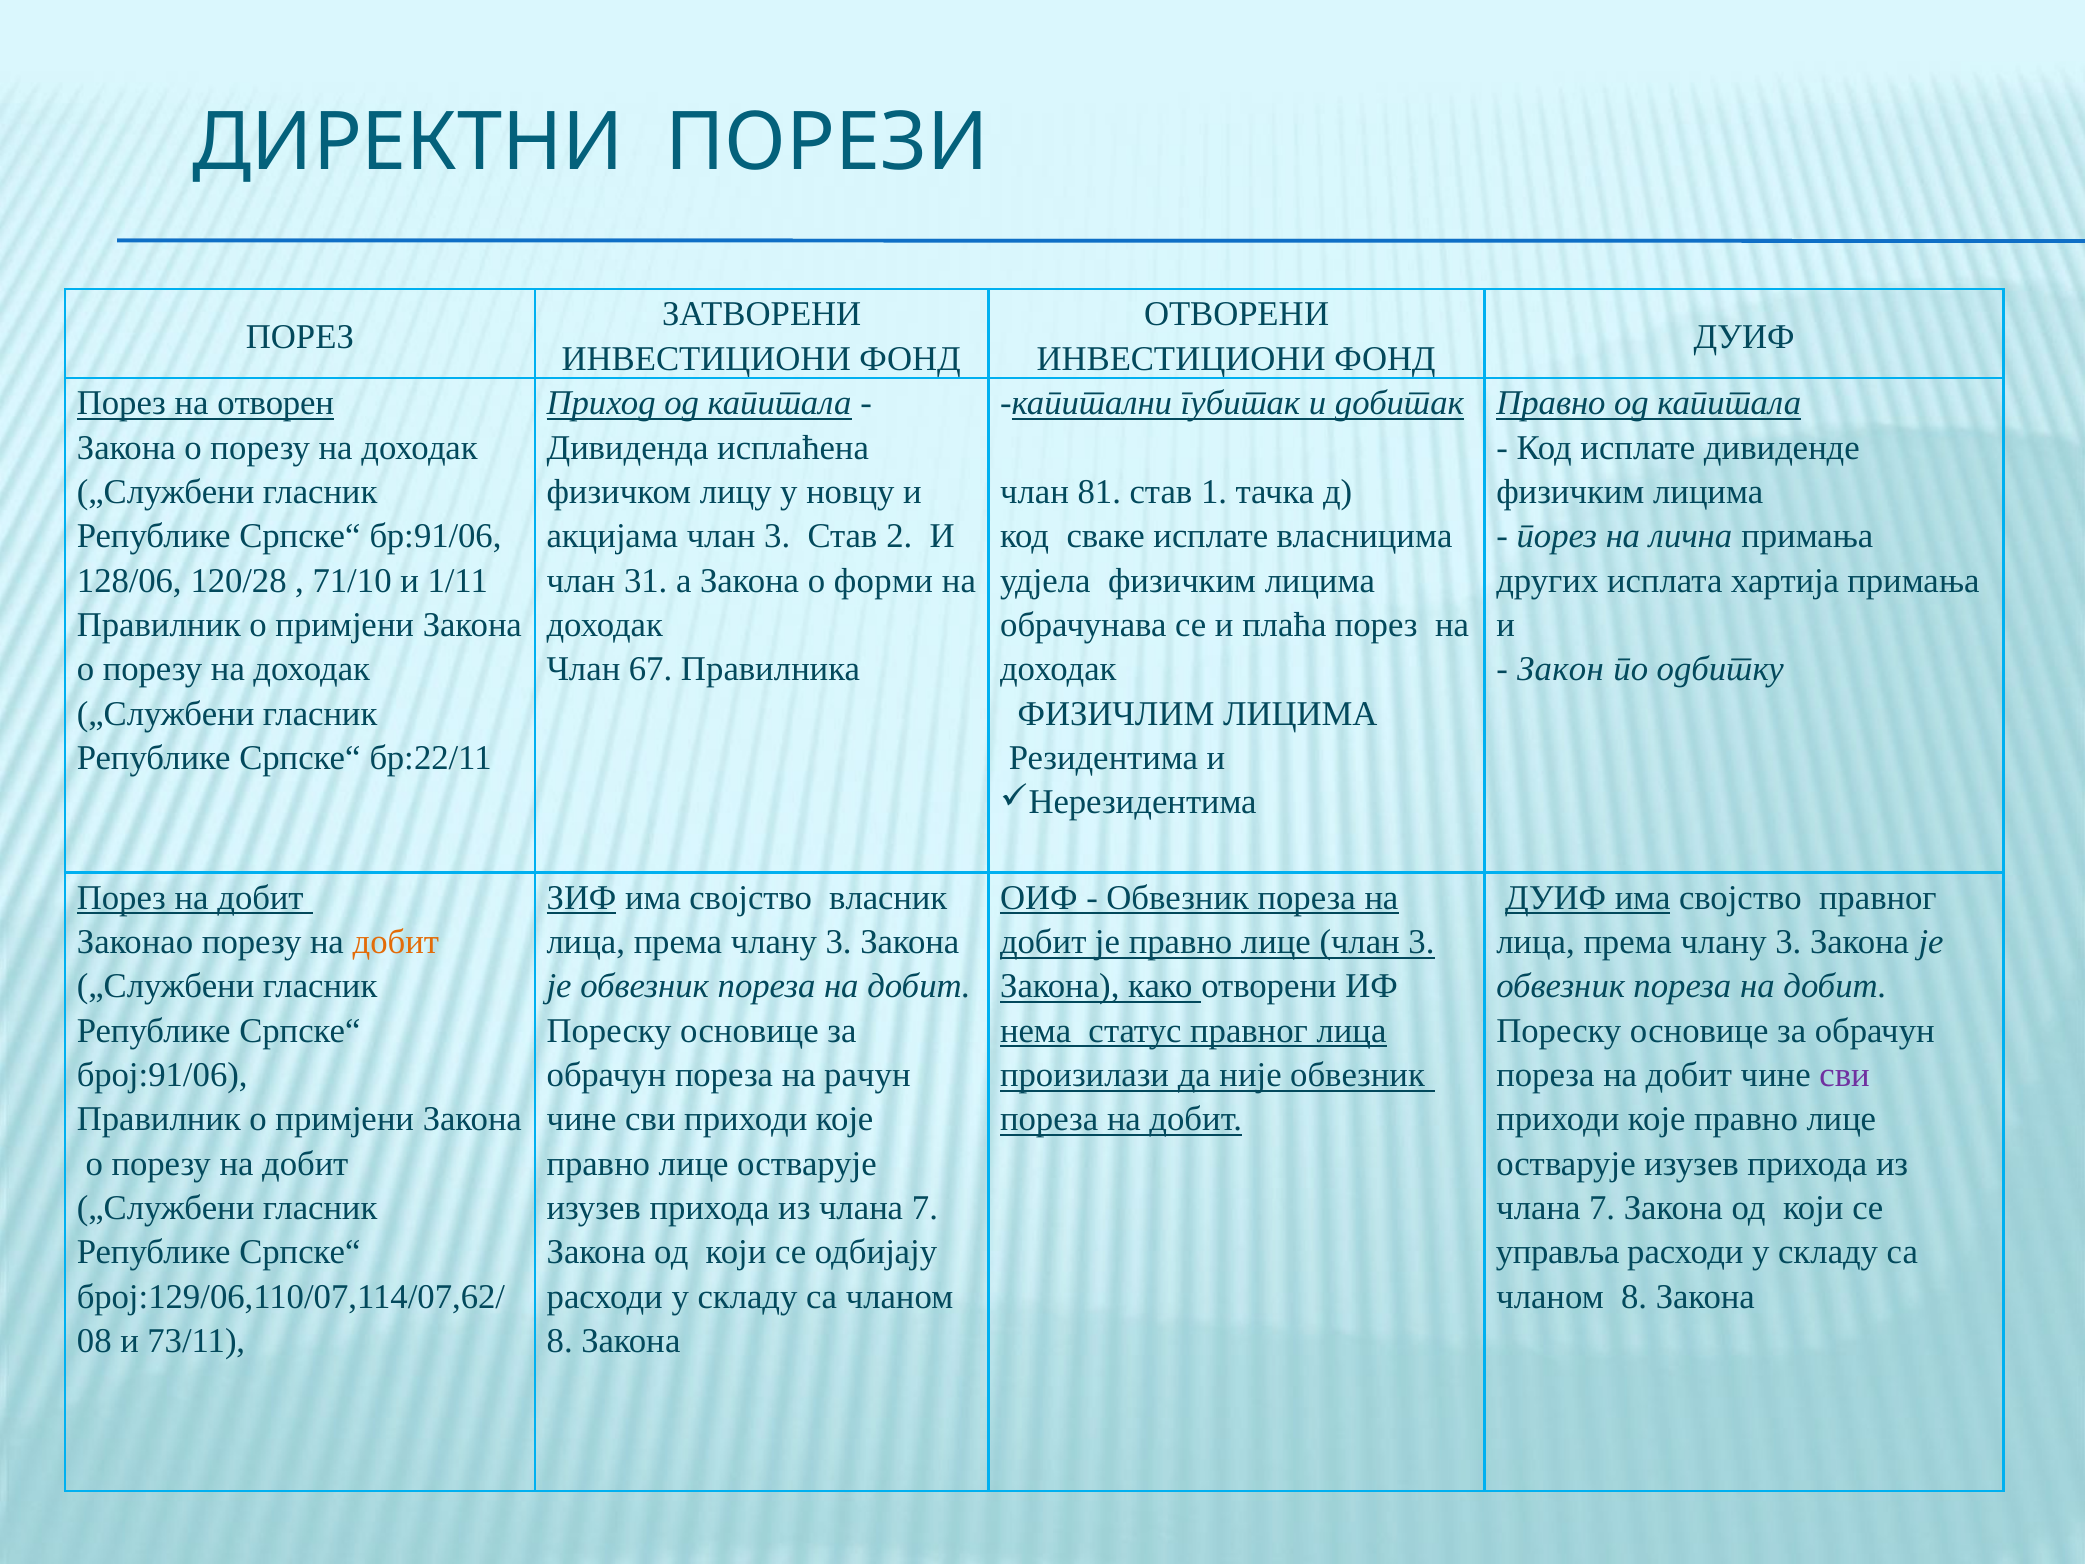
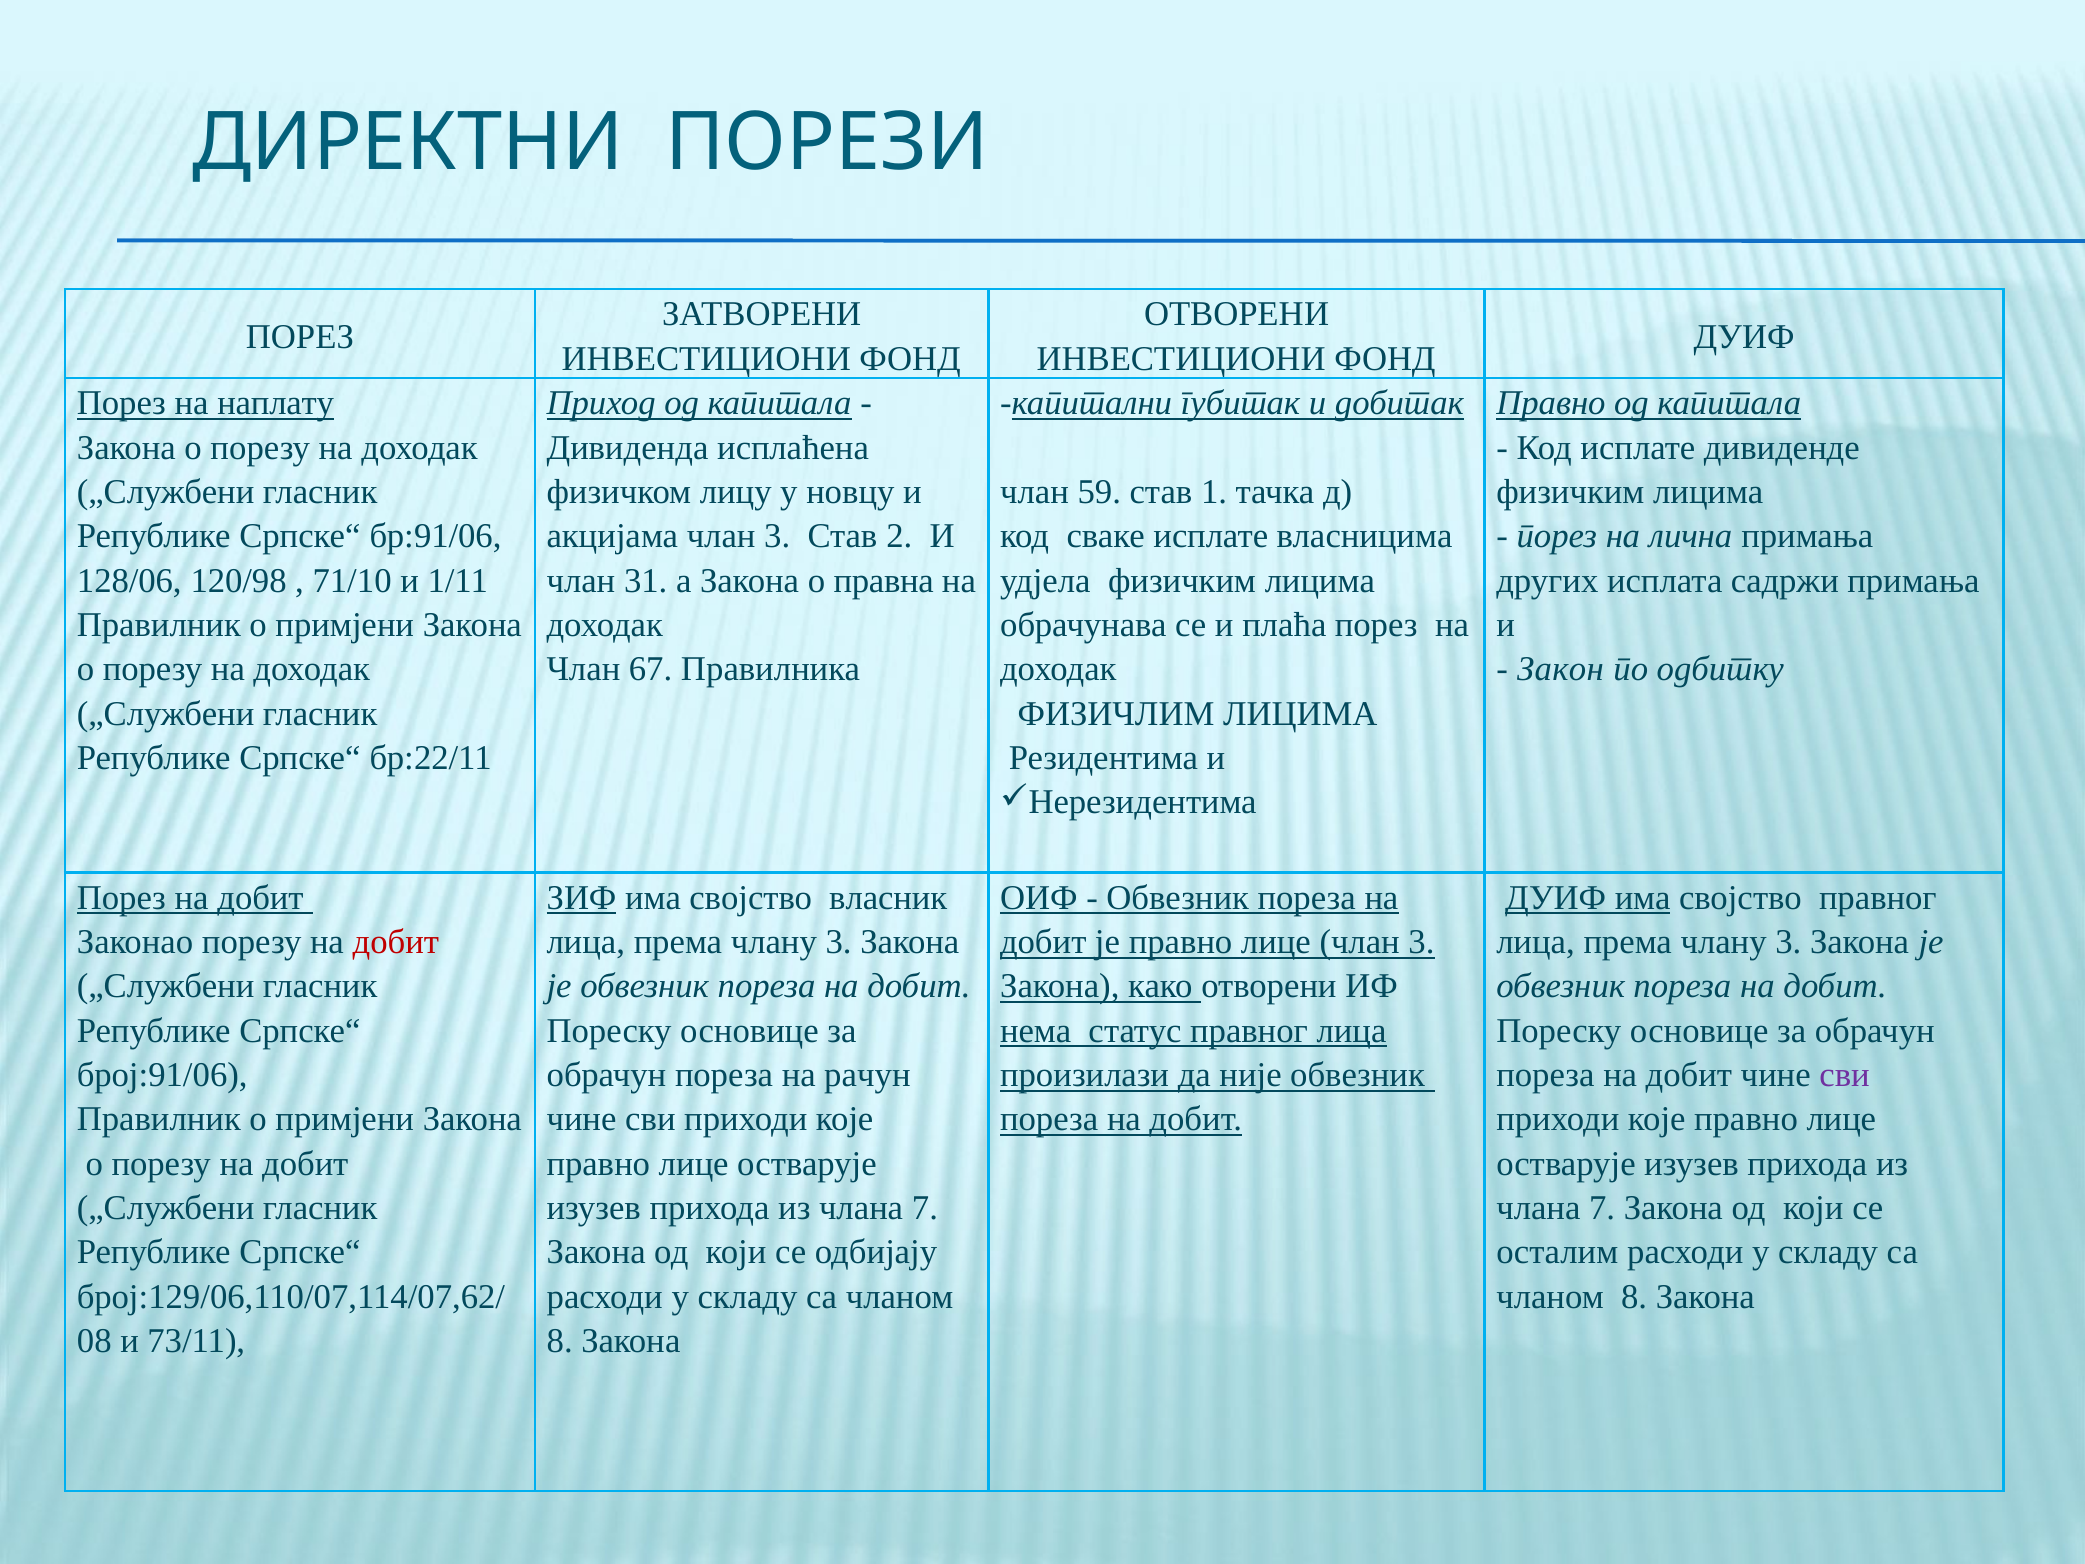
отворен: отворен -> наплату
81: 81 -> 59
120/28: 120/28 -> 120/98
форми: форми -> правна
хартија: хартија -> садржи
добит at (396, 942) colour: orange -> red
управља: управља -> осталим
